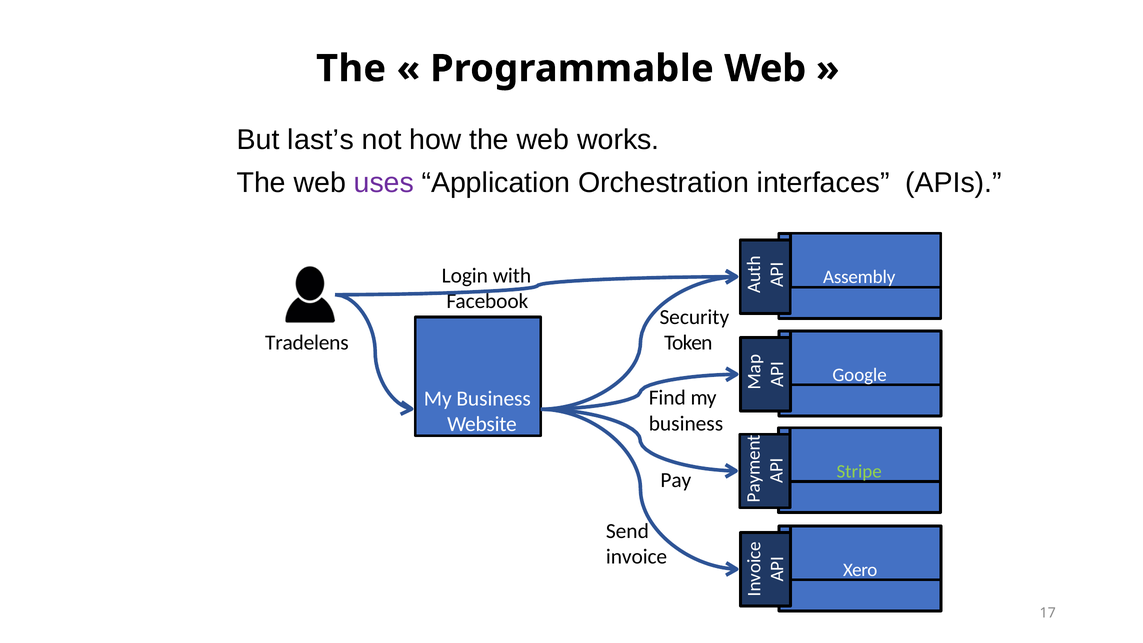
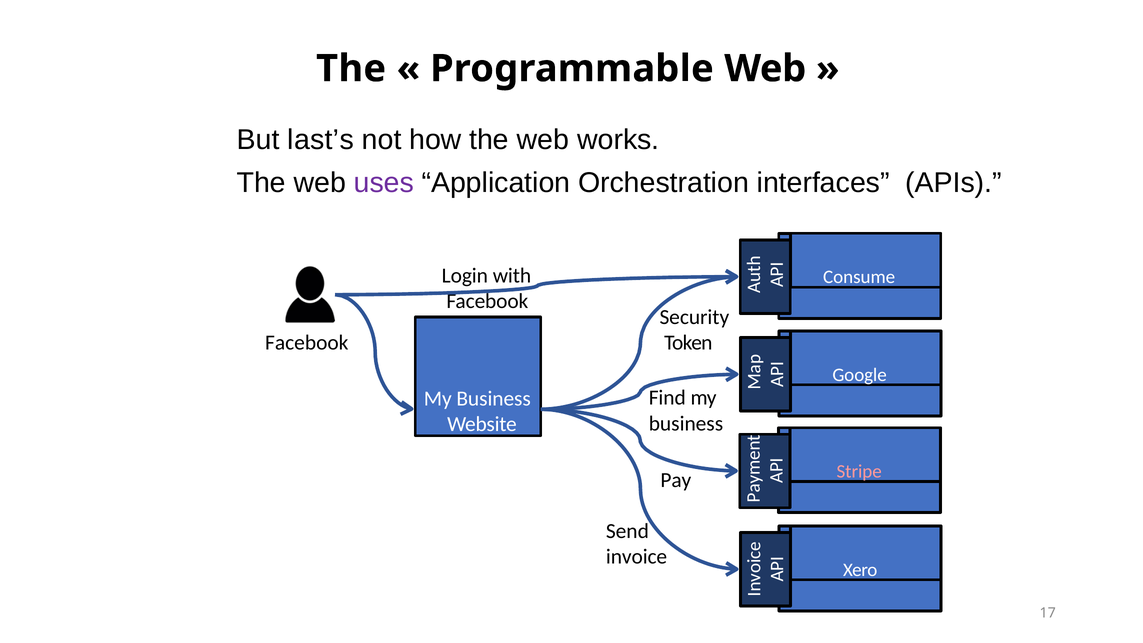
Assembly: Assembly -> Consume
Tradelens at (307, 343): Tradelens -> Facebook
Stripe colour: light green -> pink
